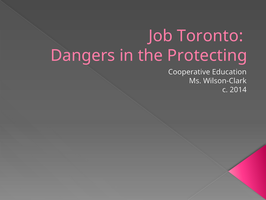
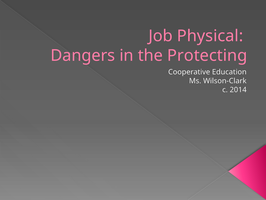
Toronto: Toronto -> Physical
